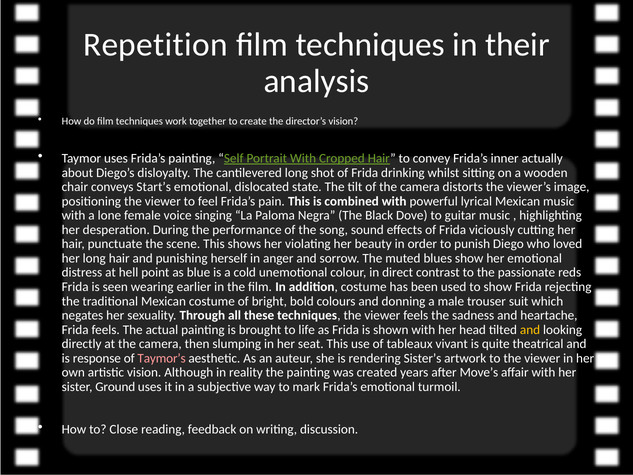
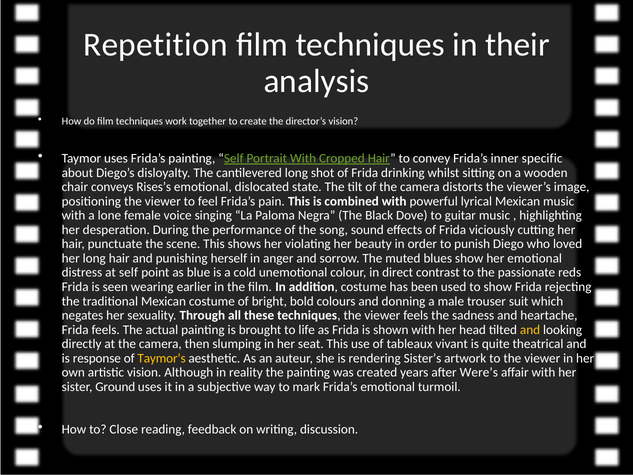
actually: actually -> specific
Start’s: Start’s -> Rises’s
at hell: hell -> self
Taymor’s colour: pink -> yellow
Move’s: Move’s -> Were’s
